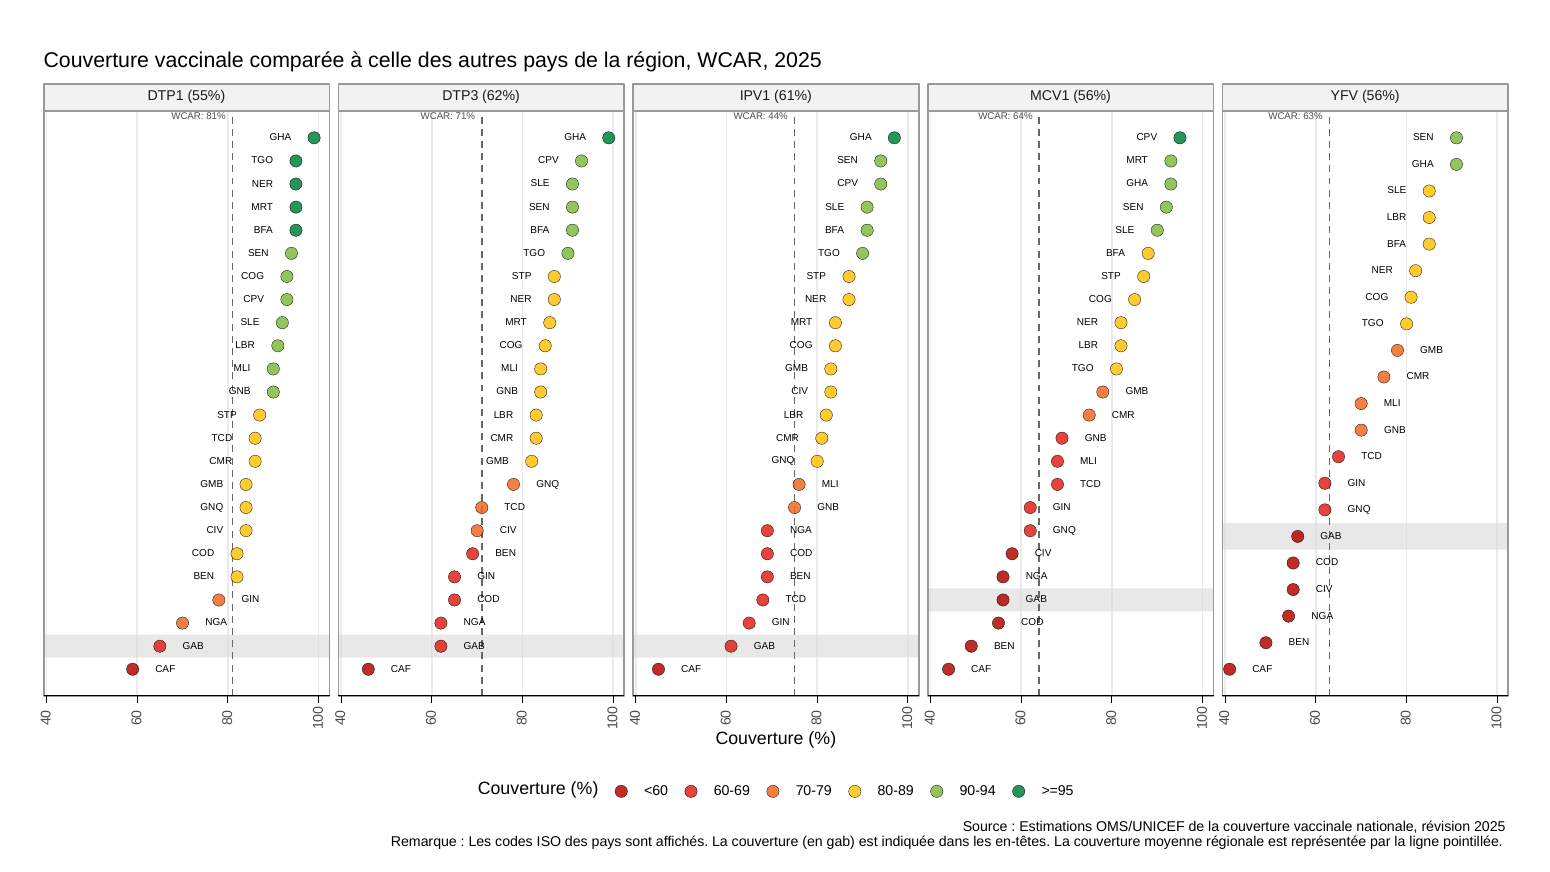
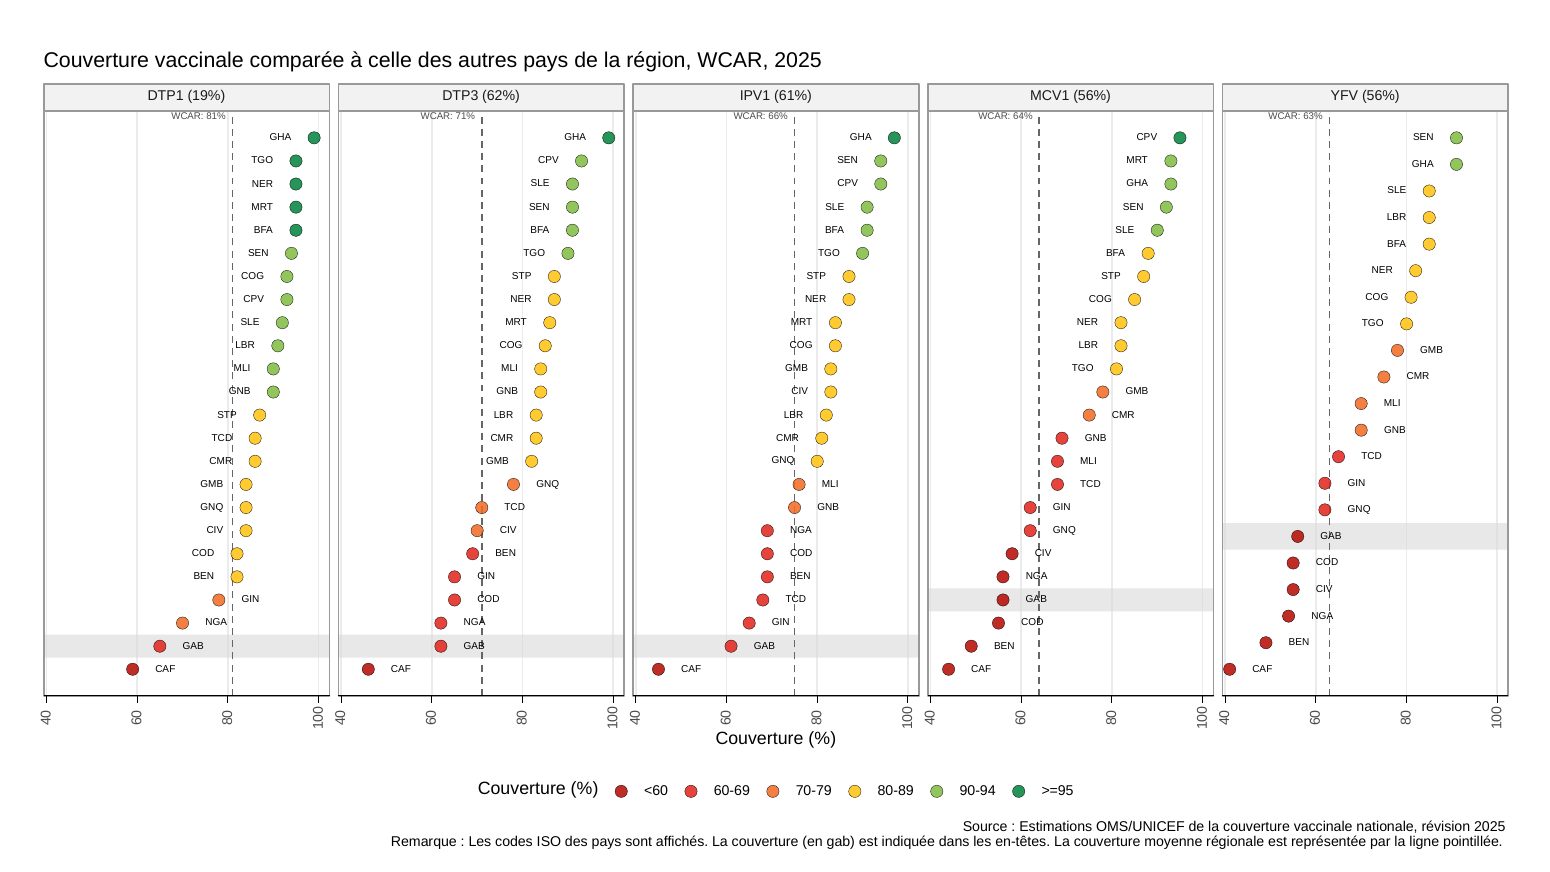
55%: 55% -> 19%
44%: 44% -> 66%
